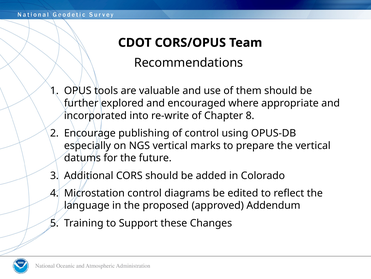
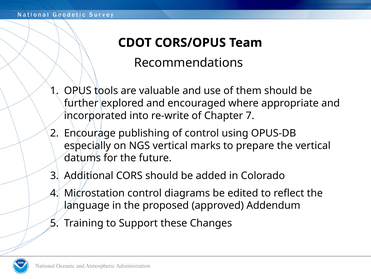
8: 8 -> 7
